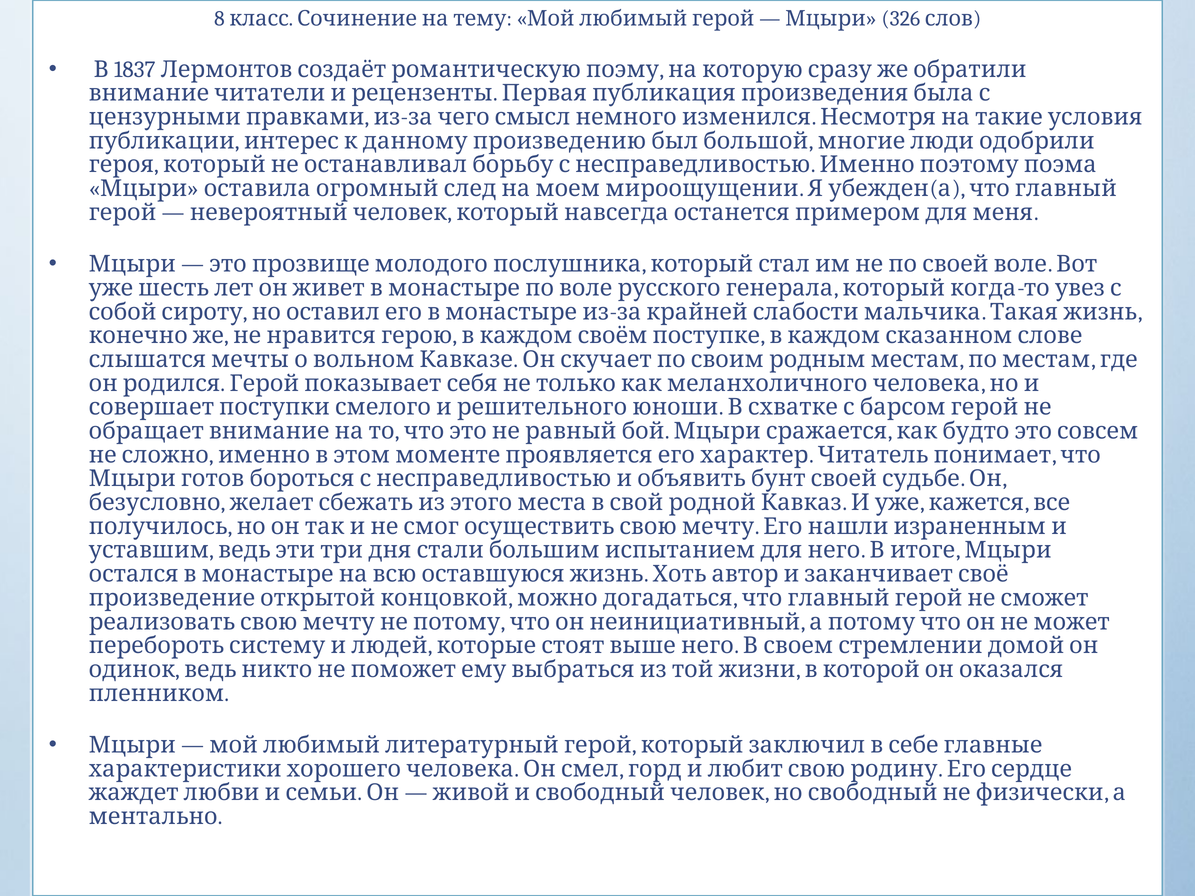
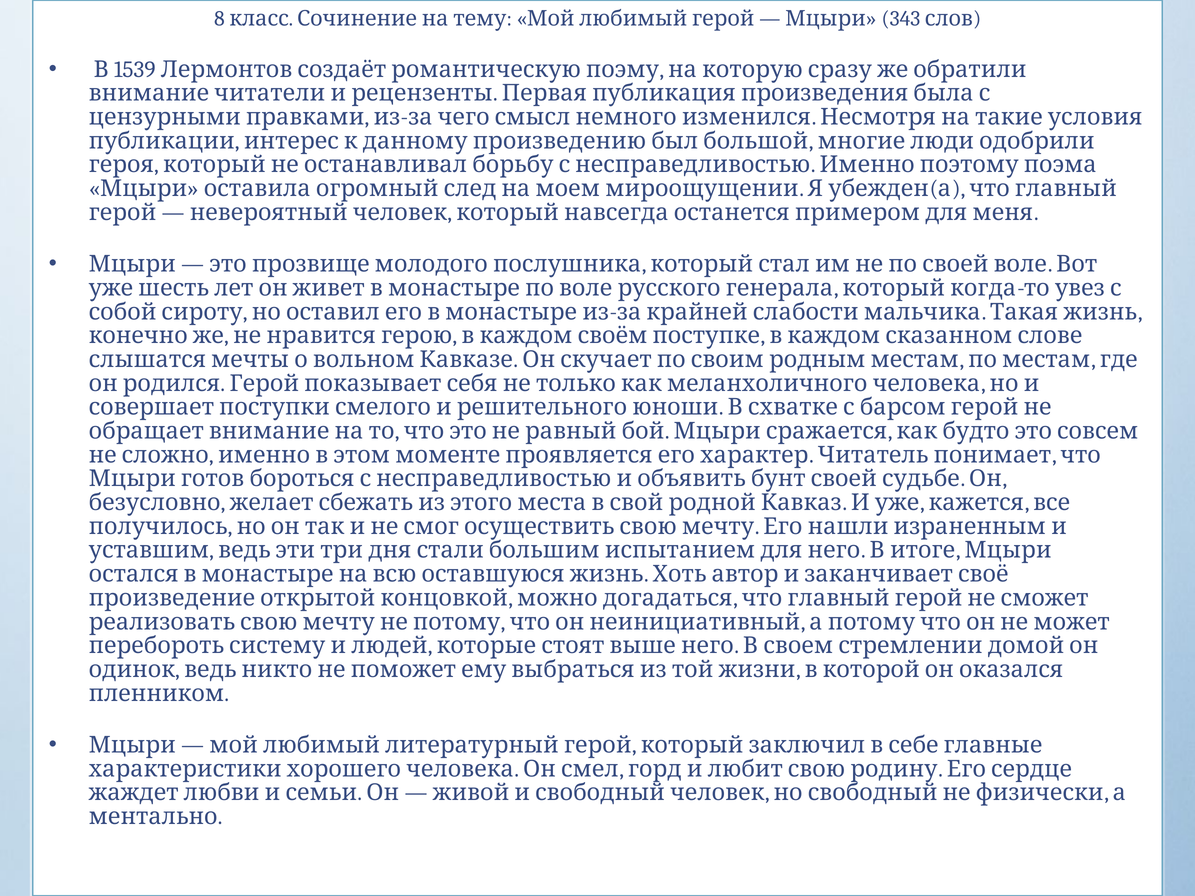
326: 326 -> 343
1837: 1837 -> 1539
